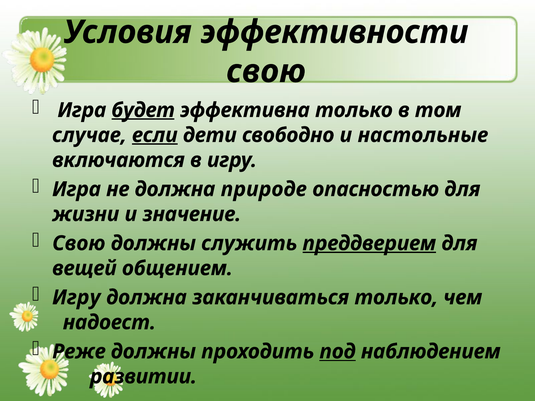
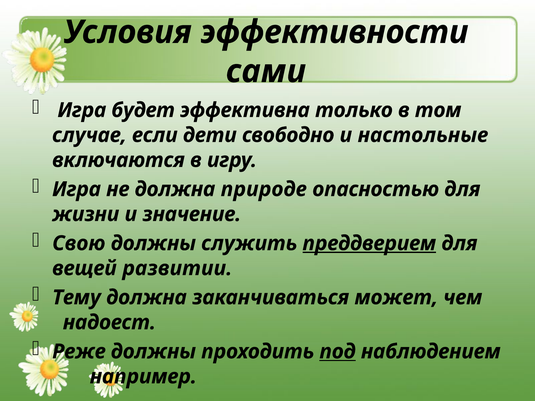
свою at (266, 71): свою -> сами
будет underline: present -> none
если underline: present -> none
общением: общением -> развитии
Игру at (76, 298): Игру -> Тему
заканчиваться только: только -> может
развитии: развитии -> например
